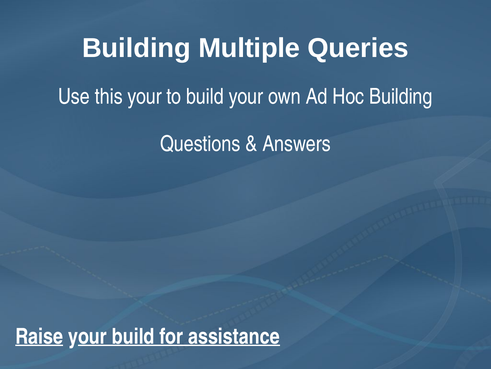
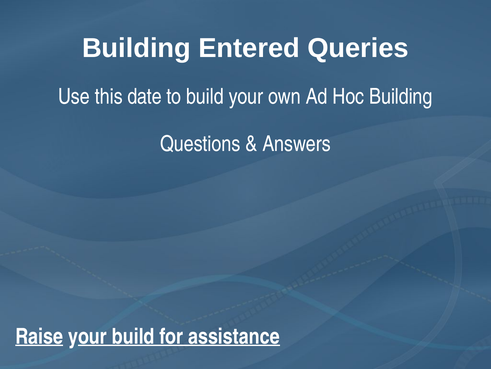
Multiple: Multiple -> Entered
this your: your -> date
